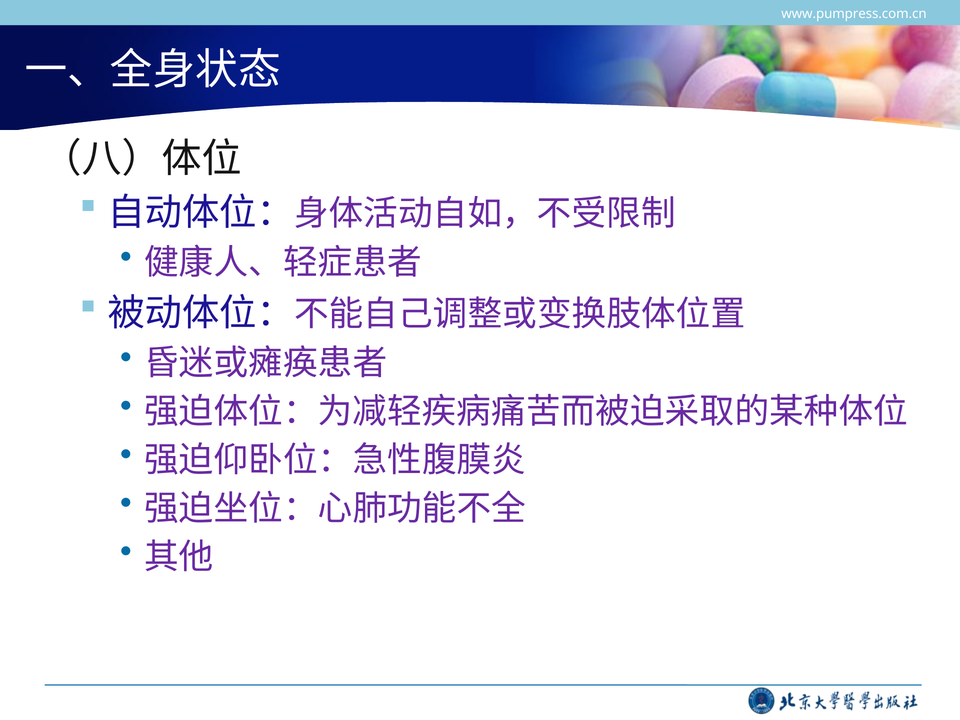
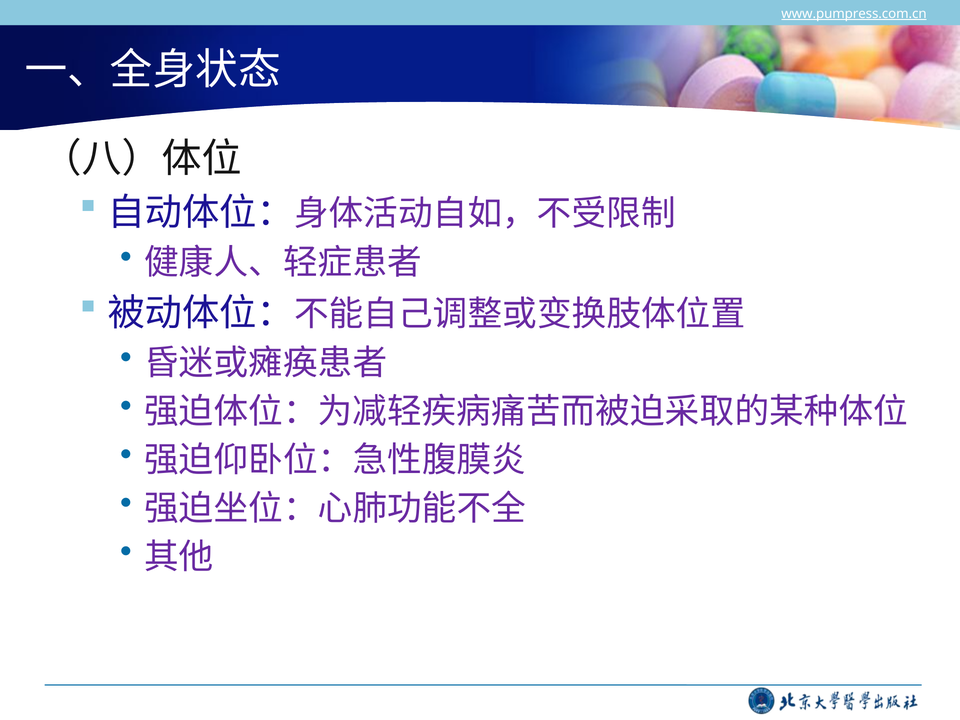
www.pumpress.com.cn underline: none -> present
